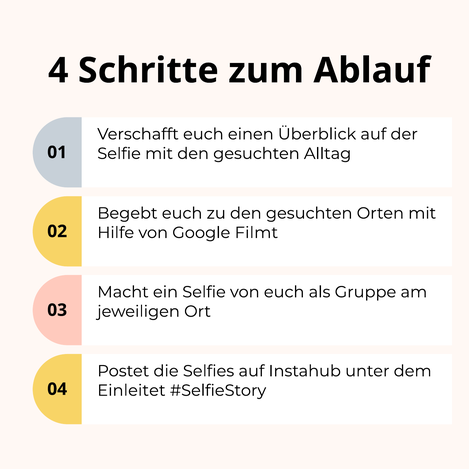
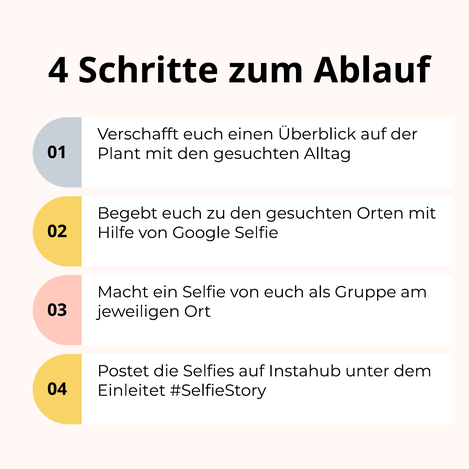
Selfie at (119, 154): Selfie -> Plant
Google Filmt: Filmt -> Selfie
